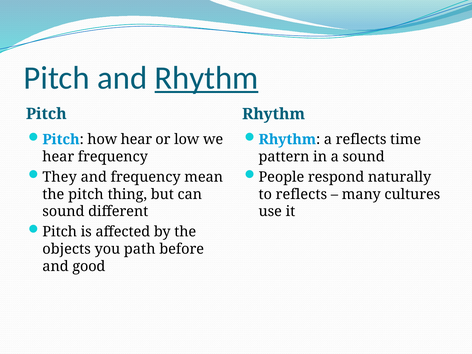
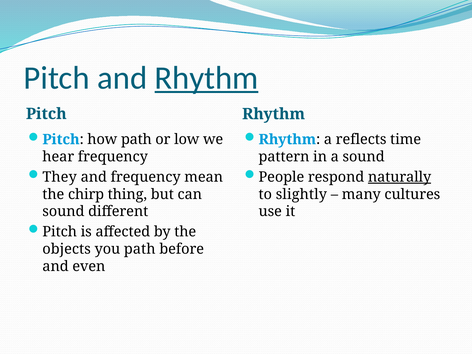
how hear: hear -> path
naturally underline: none -> present
the pitch: pitch -> chirp
to reflects: reflects -> slightly
good: good -> even
